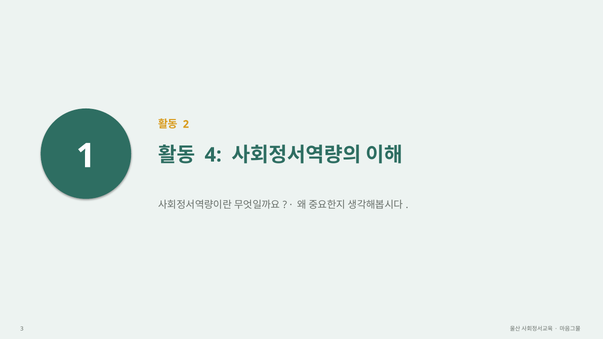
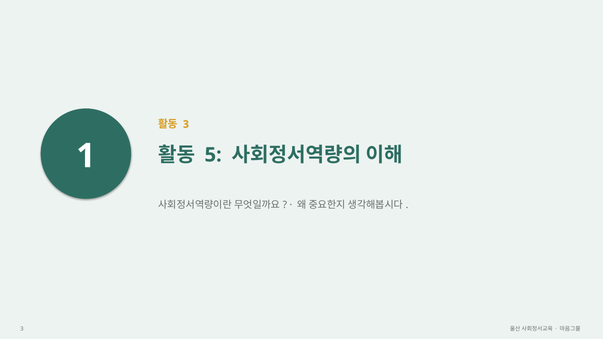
2 at (186, 124): 2 -> 3
4: 4 -> 5
